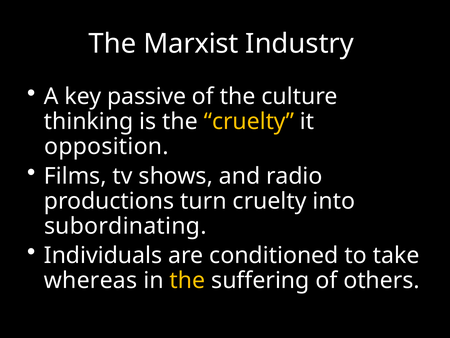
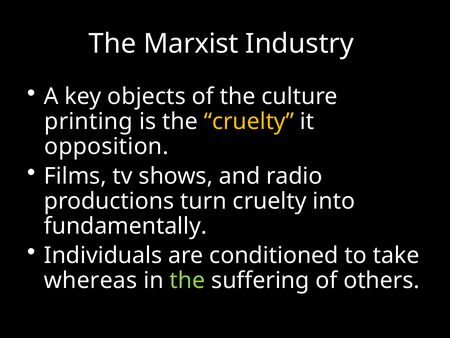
passive: passive -> objects
thinking: thinking -> printing
subordinating: subordinating -> fundamentally
the at (187, 280) colour: yellow -> light green
